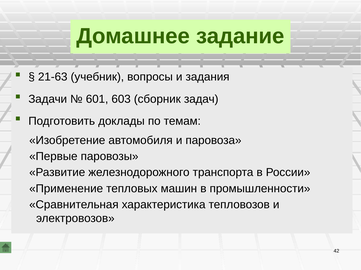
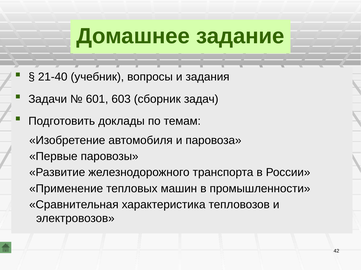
21-63: 21-63 -> 21-40
